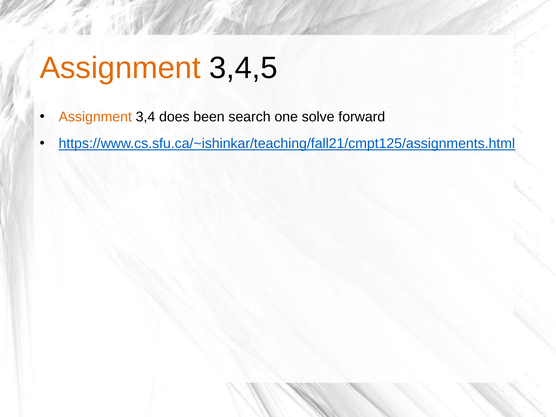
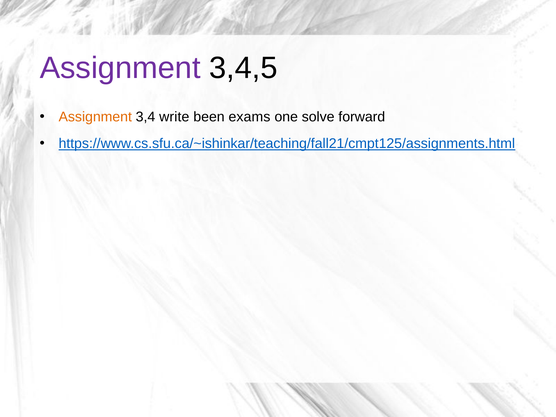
Assignment at (120, 68) colour: orange -> purple
does: does -> write
search: search -> exams
